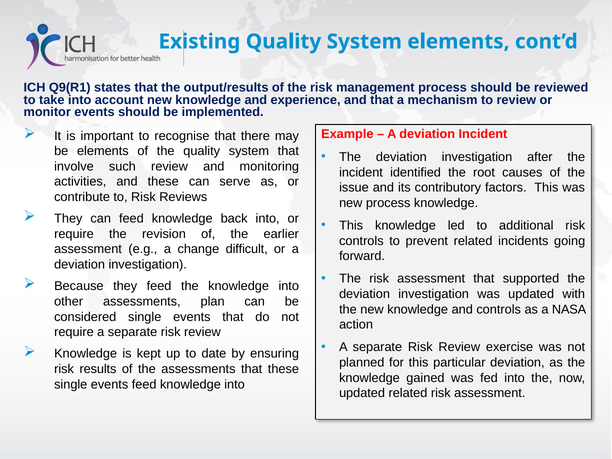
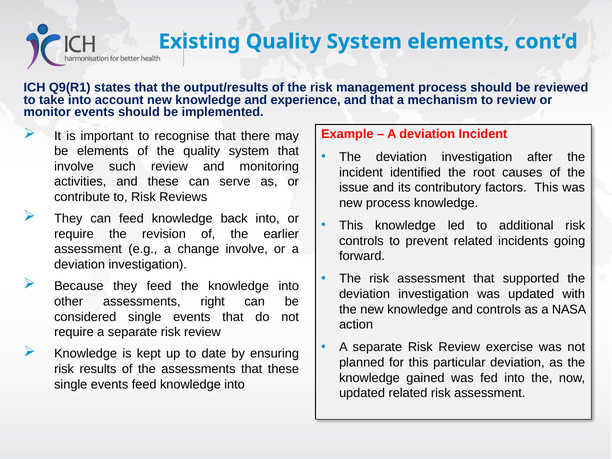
change difficult: difficult -> involve
plan: plan -> right
